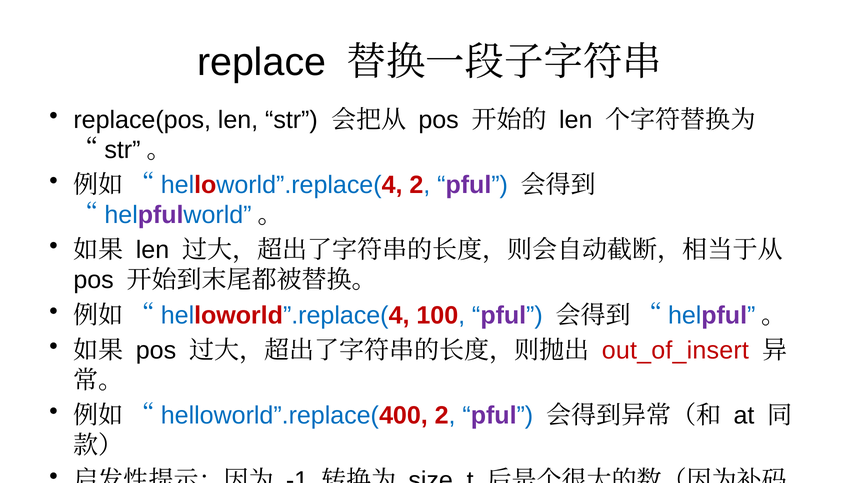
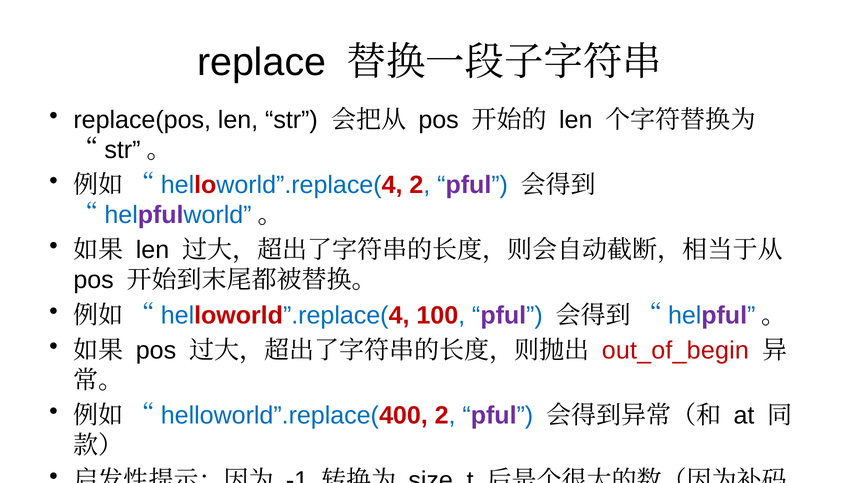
out_of_insert: out_of_insert -> out_of_begin
